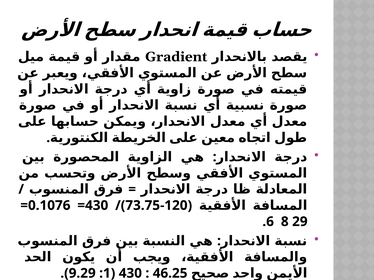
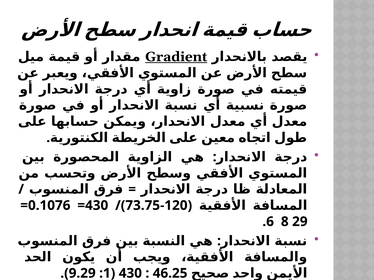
Gradient underline: none -> present
